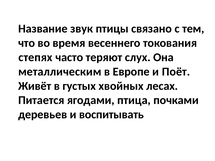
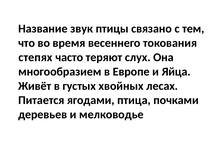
металлическим: металлическим -> многообразием
Поёт: Поёт -> Яйца
воспитывать: воспитывать -> мелководье
